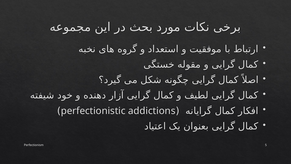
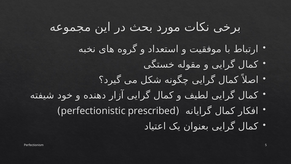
addictions: addictions -> prescribed
